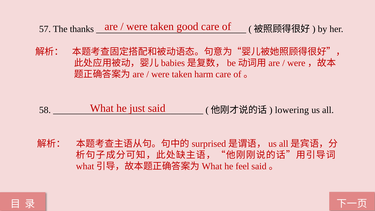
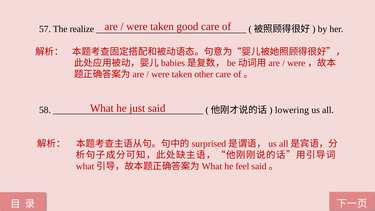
thanks: thanks -> realize
harm: harm -> other
